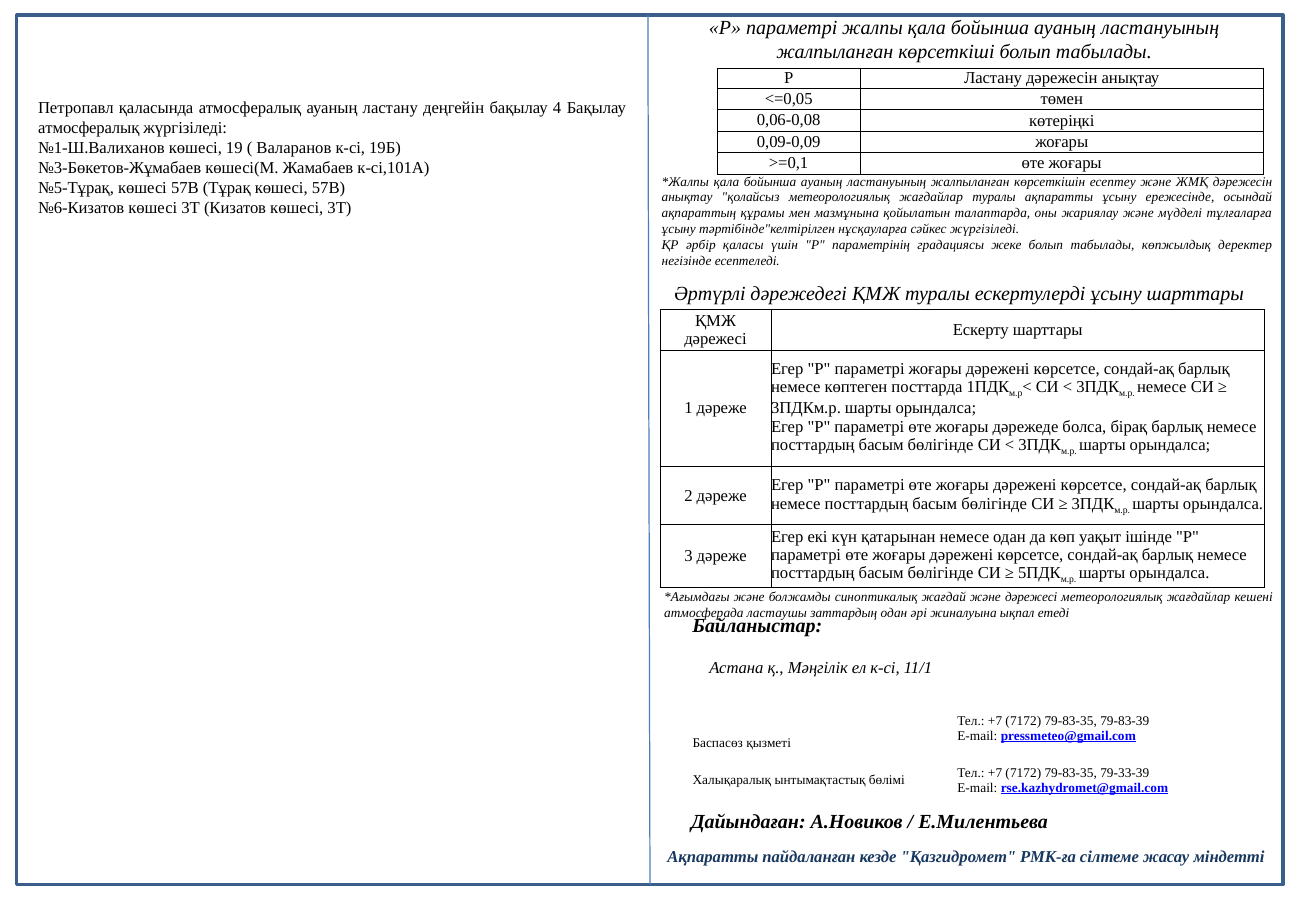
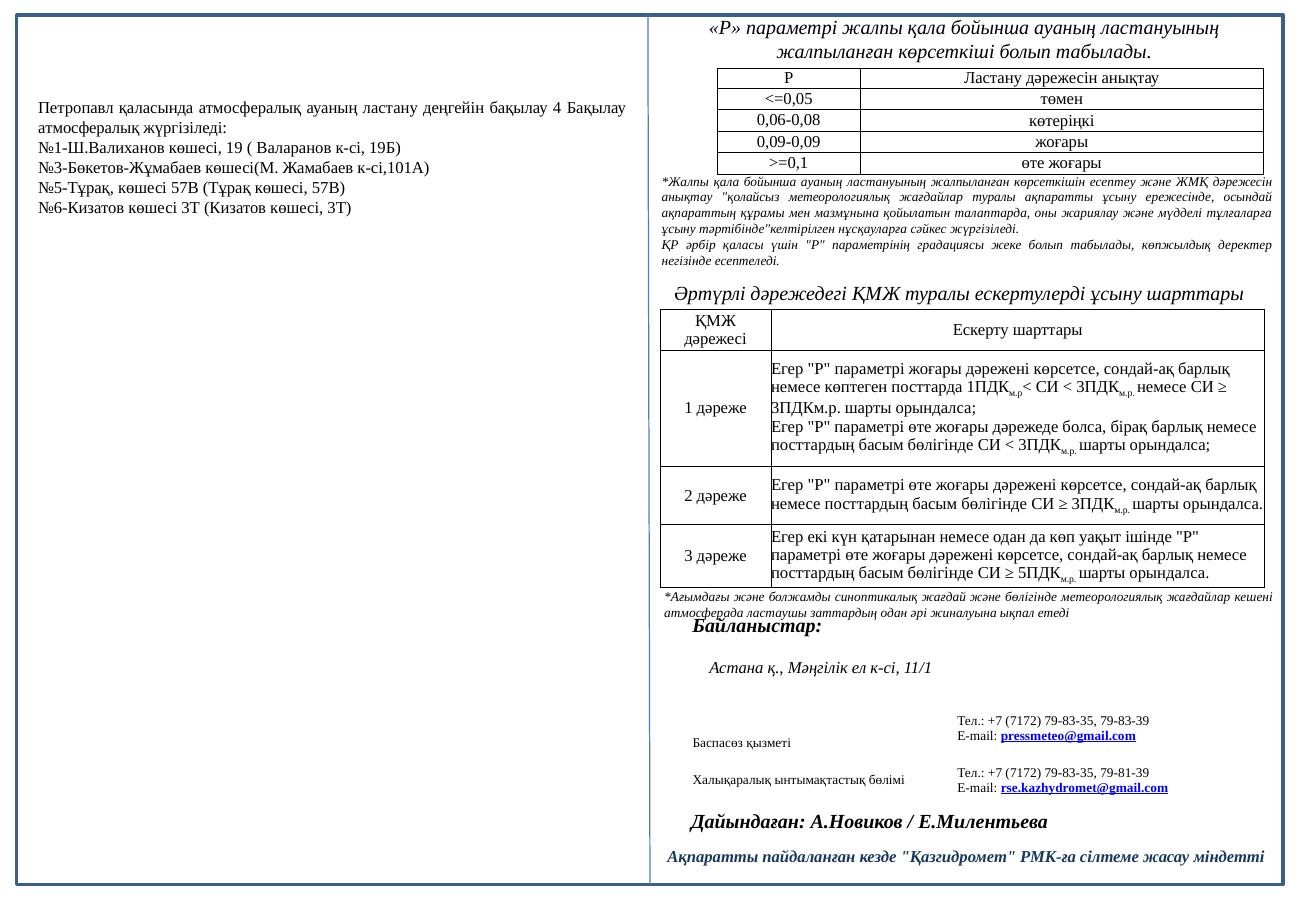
және дәрежесі: дәрежесі -> бөлігінде
79-33-39: 79-33-39 -> 79-81-39
